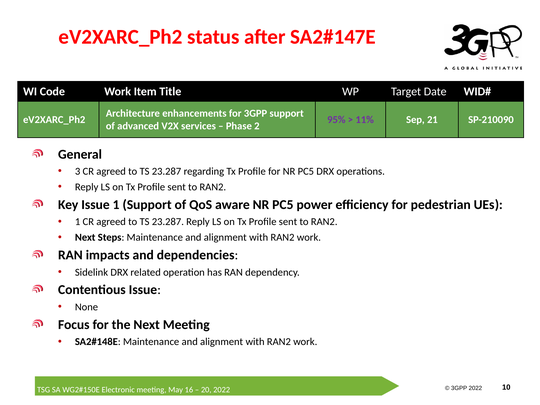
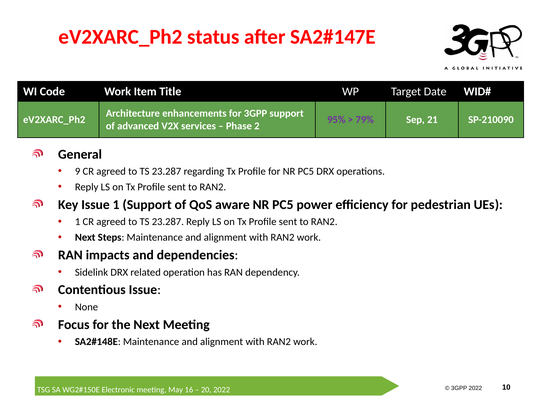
11%: 11% -> 79%
3: 3 -> 9
